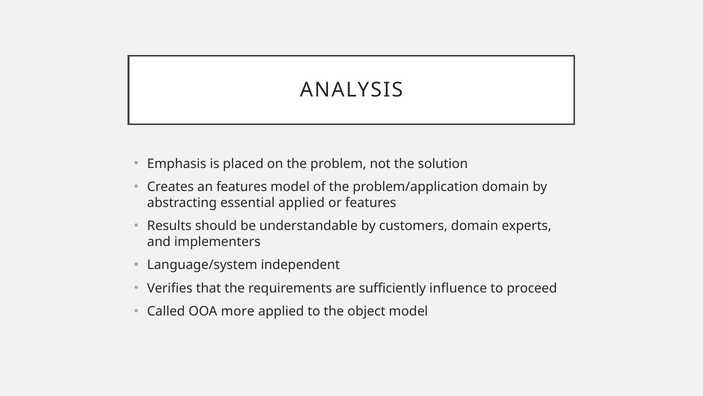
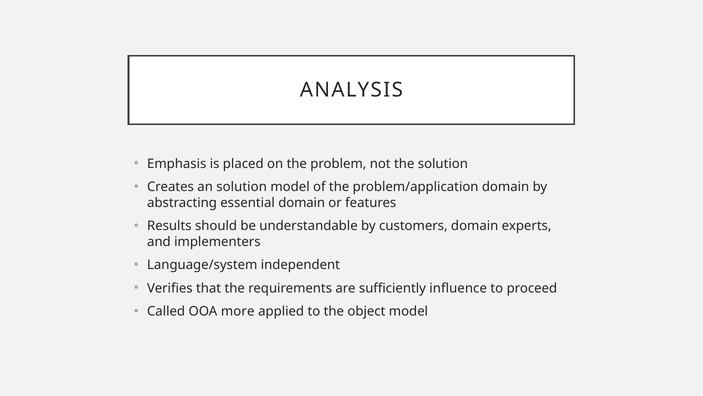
an features: features -> solution
essential applied: applied -> domain
